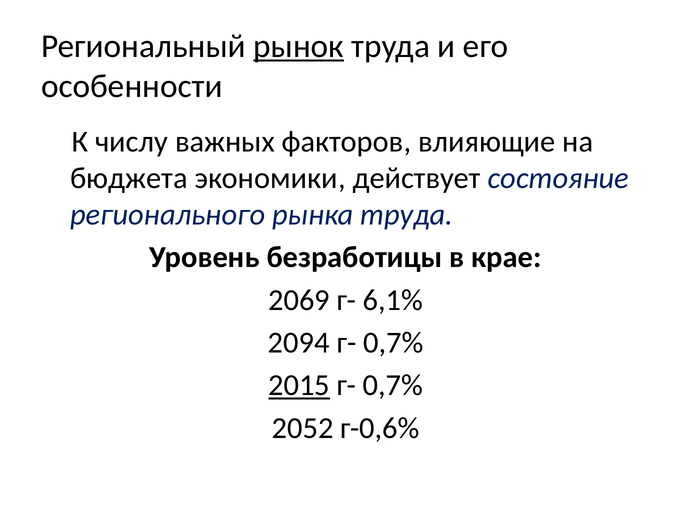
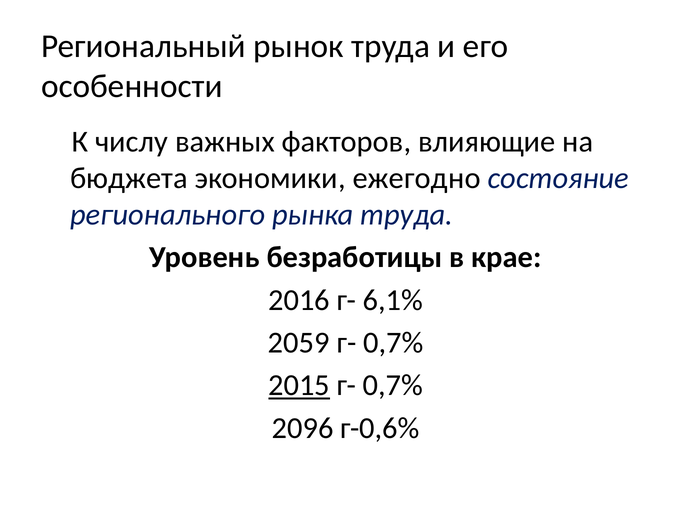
рынок underline: present -> none
действует: действует -> ежегодно
2069: 2069 -> 2016
2094: 2094 -> 2059
2052: 2052 -> 2096
